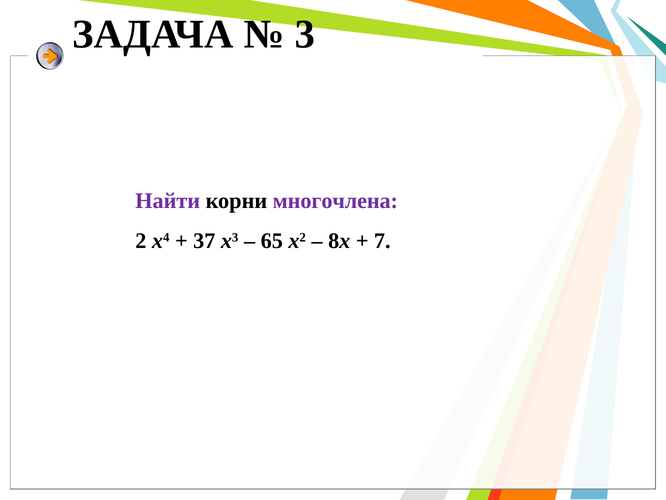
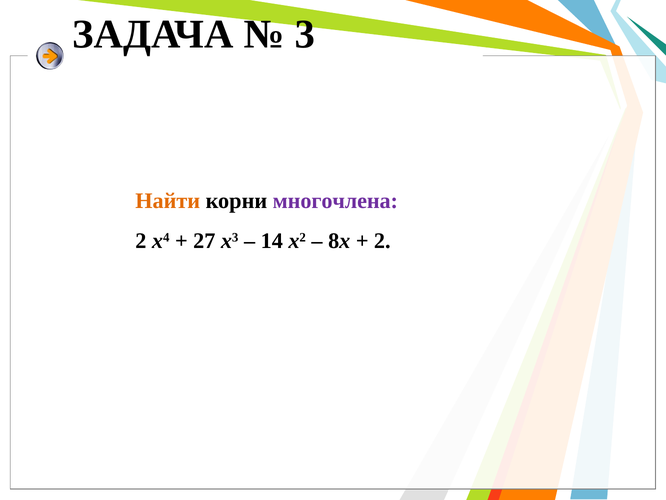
Найти colour: purple -> orange
37: 37 -> 27
65: 65 -> 14
7 at (382, 241): 7 -> 2
